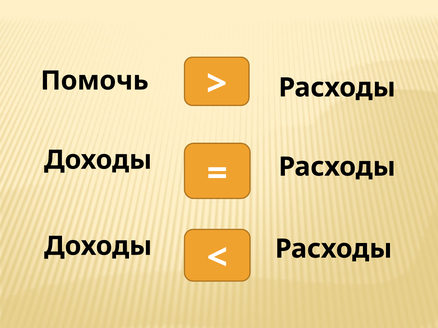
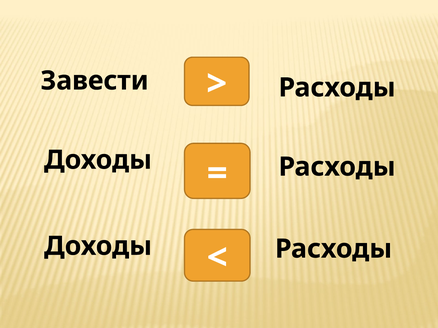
Помочь: Помочь -> Завести
